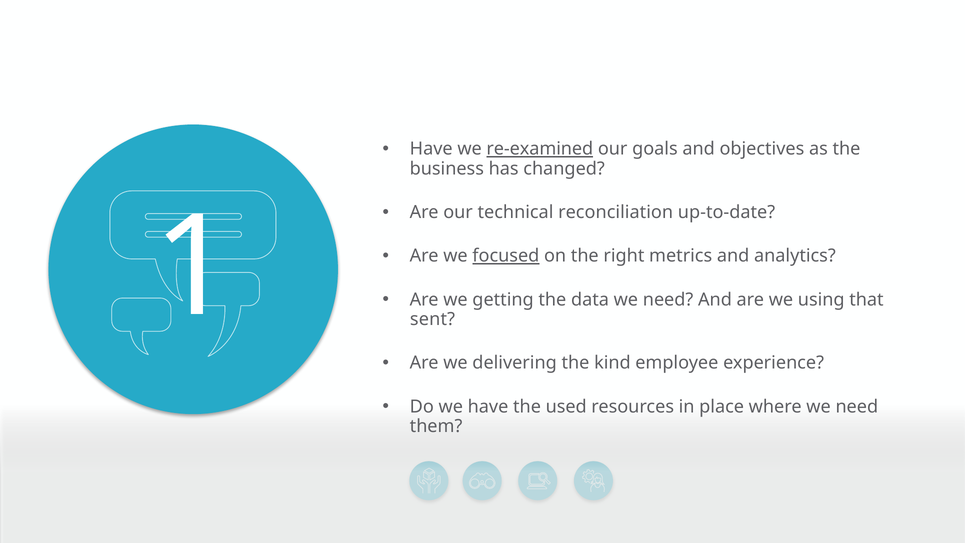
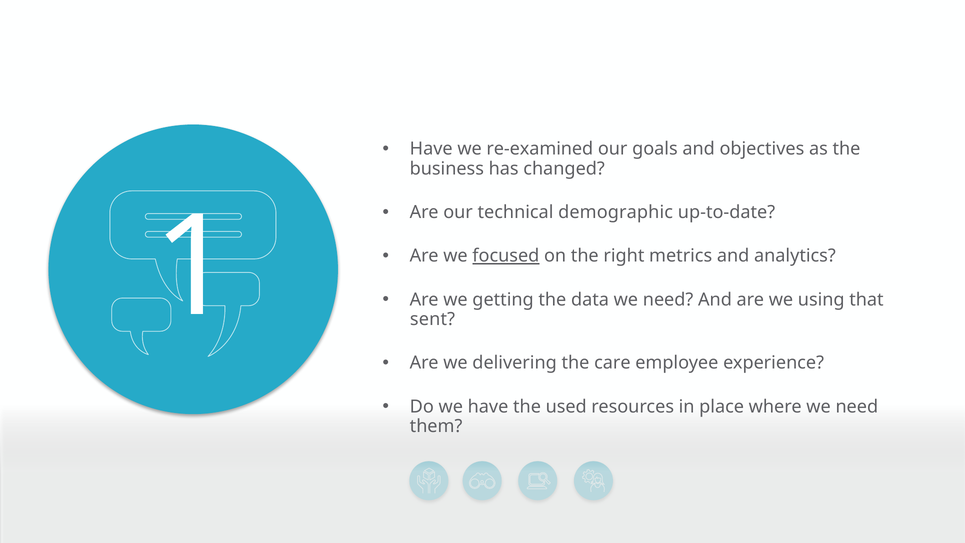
re-examined underline: present -> none
reconciliation: reconciliation -> demographic
kind: kind -> care
